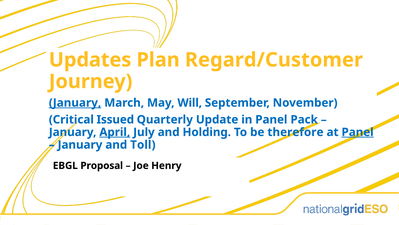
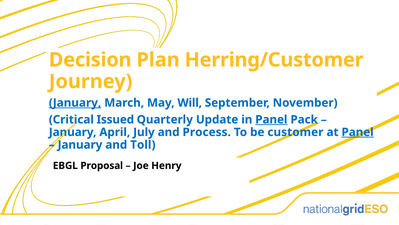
Updates: Updates -> Decision
Regard/Customer: Regard/Customer -> Herring/Customer
Panel at (271, 119) underline: none -> present
April underline: present -> none
Holding: Holding -> Process
therefore: therefore -> customer
